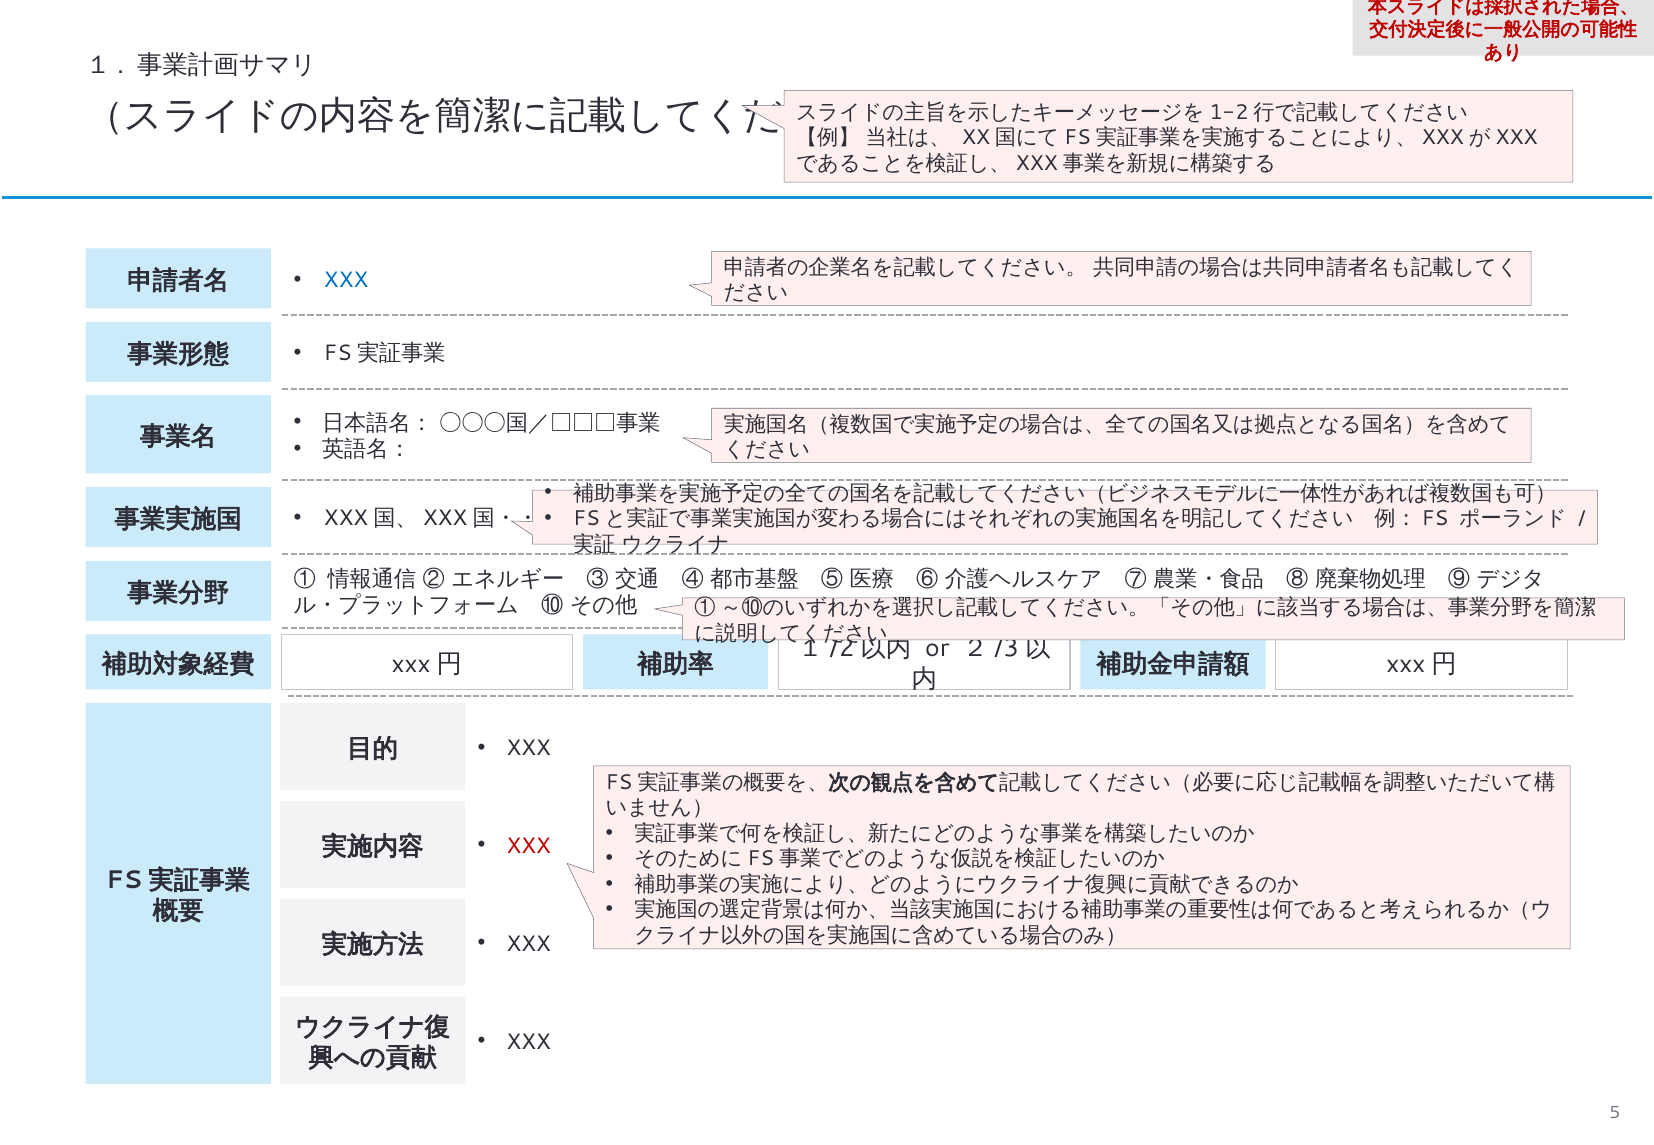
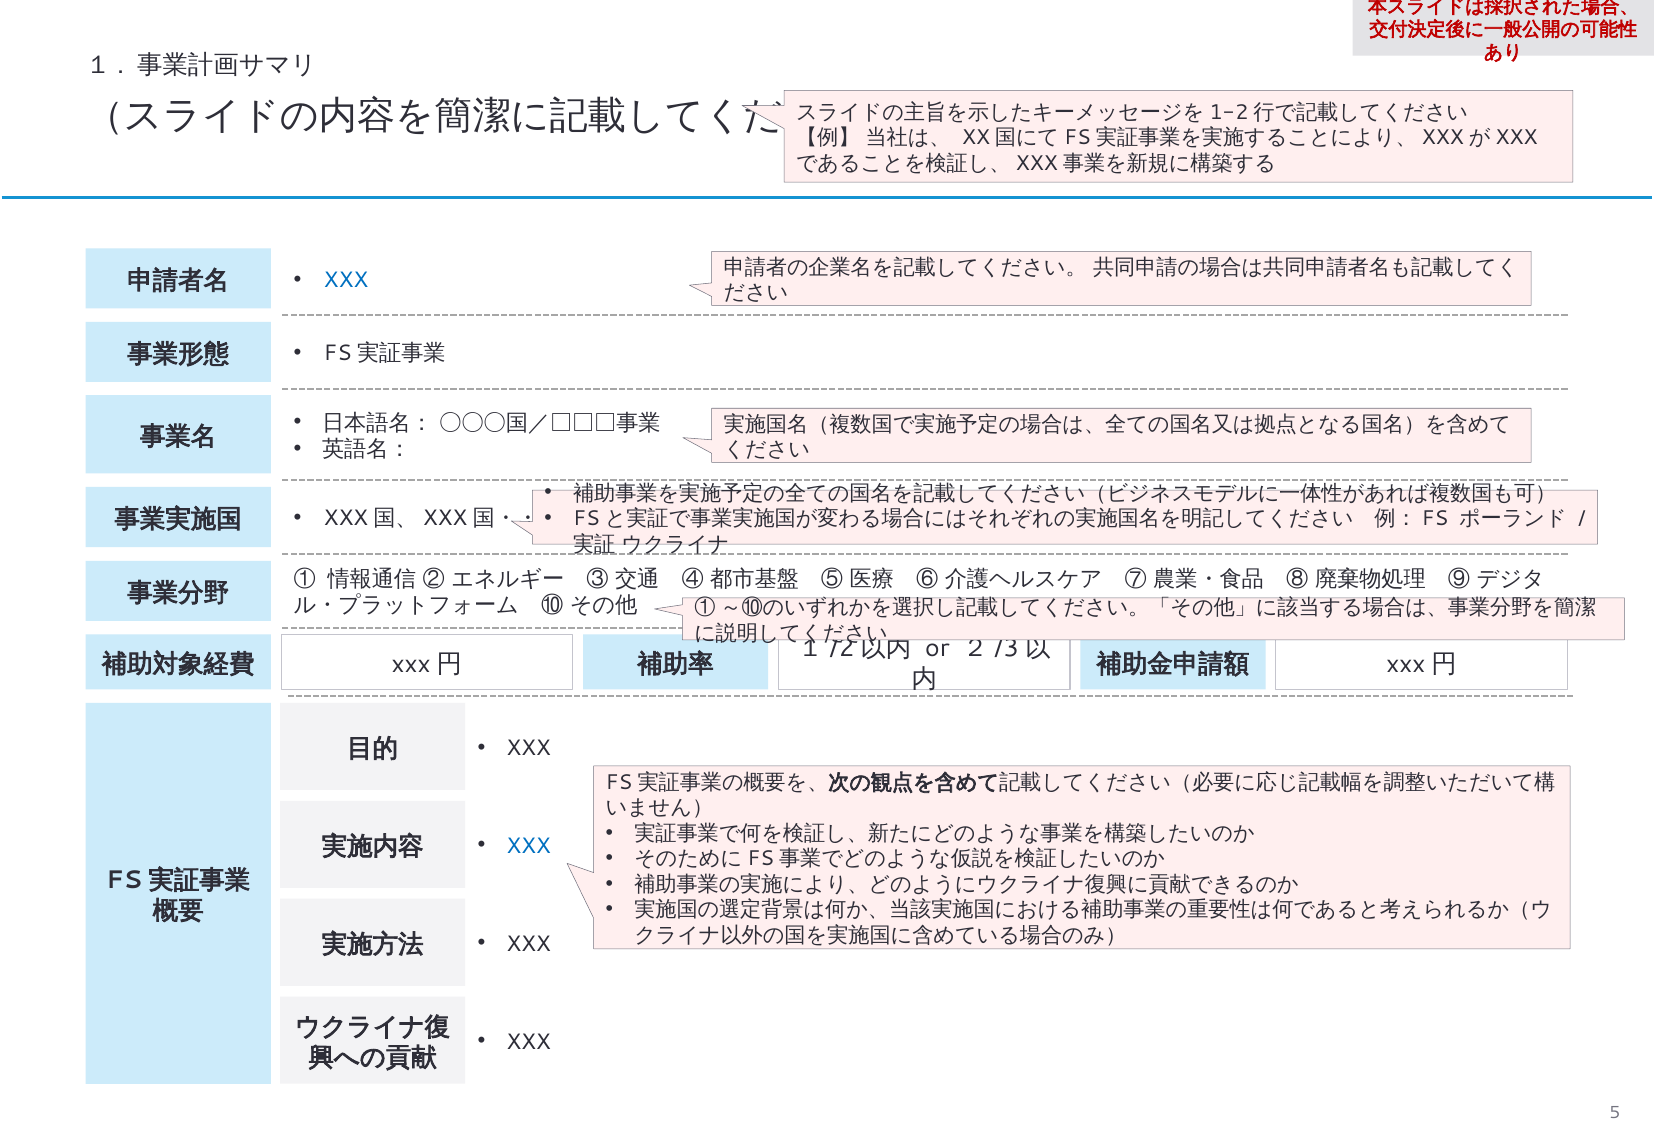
XXX at (529, 846) colour: red -> blue
